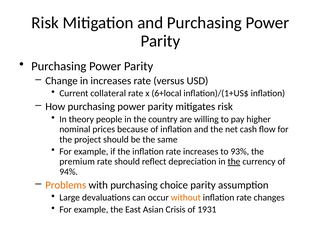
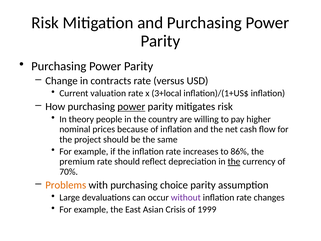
in increases: increases -> contracts
collateral: collateral -> valuation
6+local: 6+local -> 3+local
power at (131, 107) underline: none -> present
93%: 93% -> 86%
94%: 94% -> 70%
without colour: orange -> purple
1931: 1931 -> 1999
